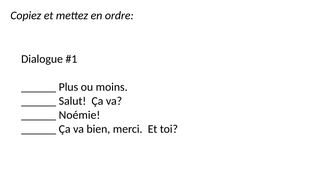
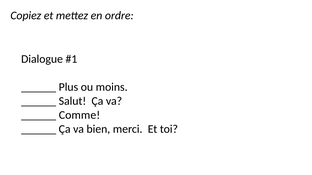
Noémie: Noémie -> Comme
